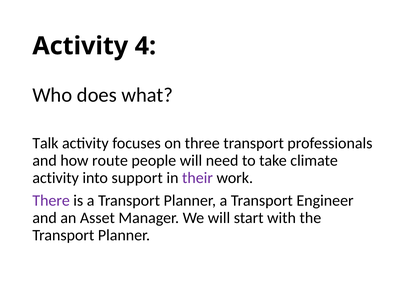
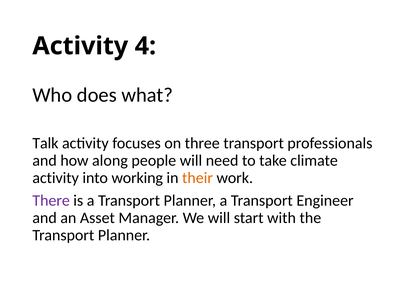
route: route -> along
support: support -> working
their colour: purple -> orange
